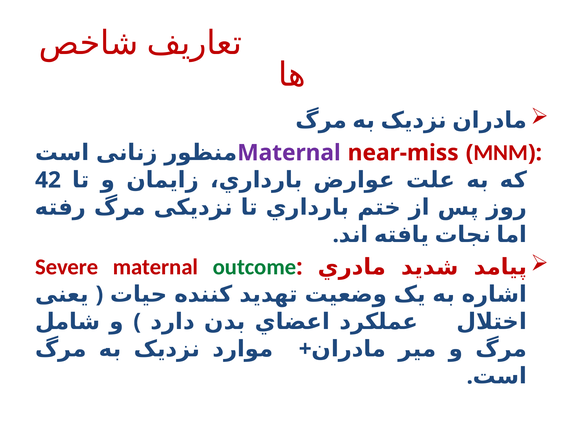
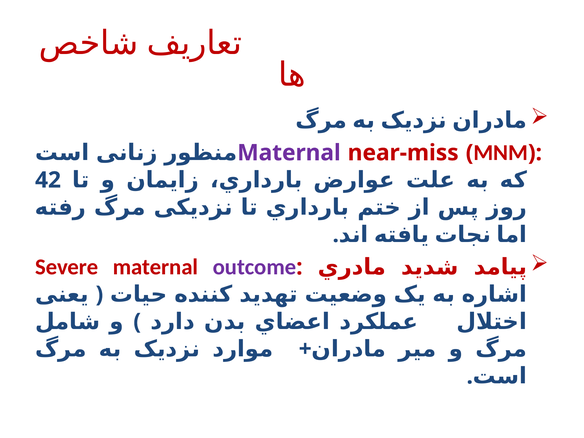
outcome colour: green -> purple
